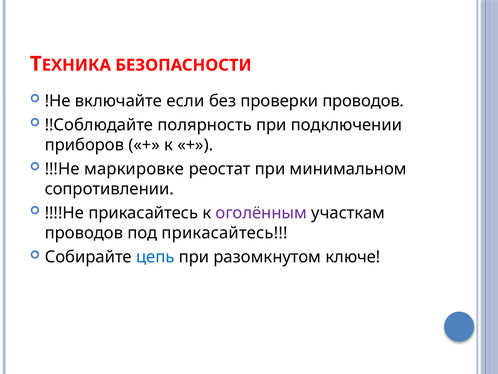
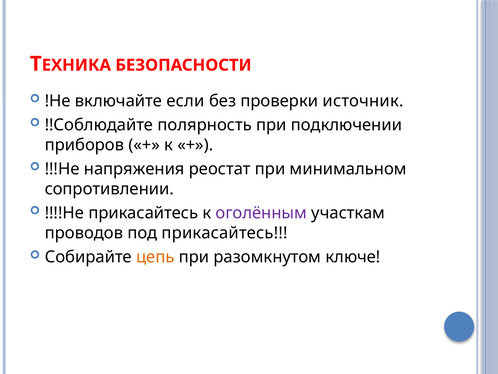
проверки проводов: проводов -> источник
маркировке: маркировке -> напряжения
цепь colour: blue -> orange
